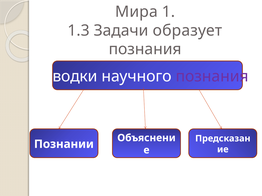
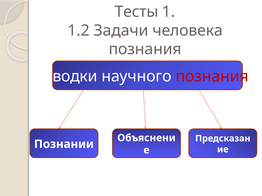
Мира: Мира -> Тесты
1.3: 1.3 -> 1.2
образует: образует -> человека
познания at (212, 77) colour: purple -> red
